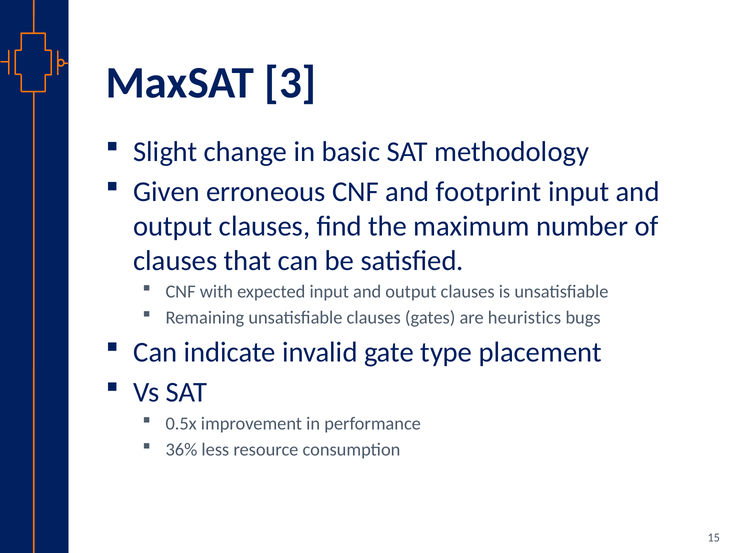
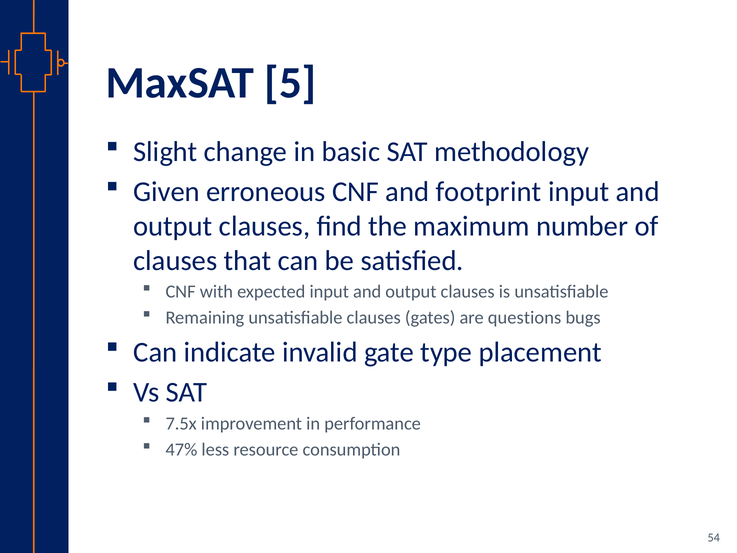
3: 3 -> 5
heuristics: heuristics -> questions
0.5x: 0.5x -> 7.5x
36%: 36% -> 47%
15: 15 -> 54
